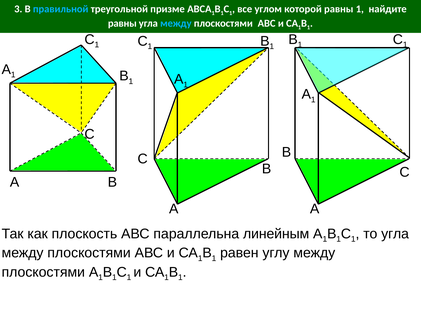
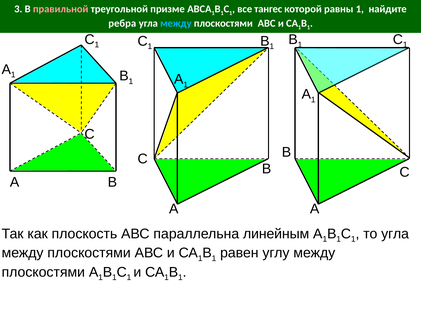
правильной colour: light blue -> pink
углом: углом -> тангес
равны at (122, 23): равны -> ребра
